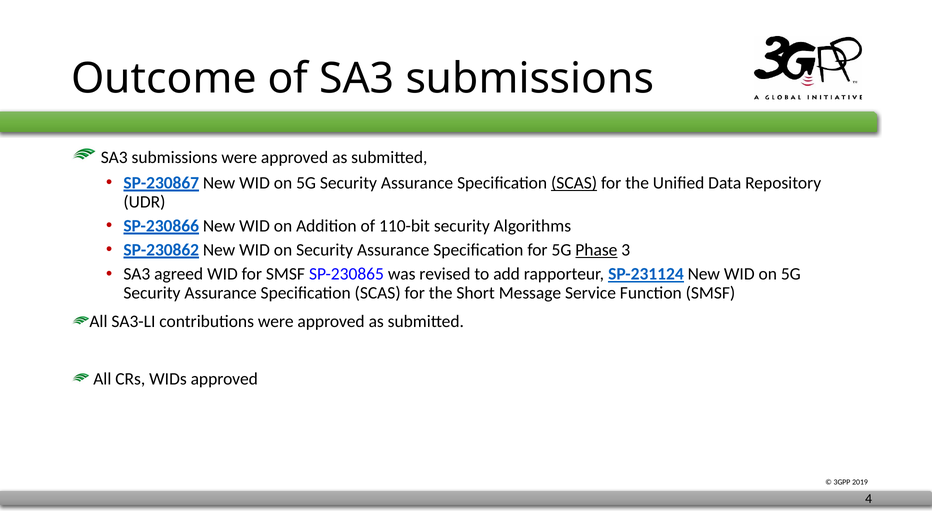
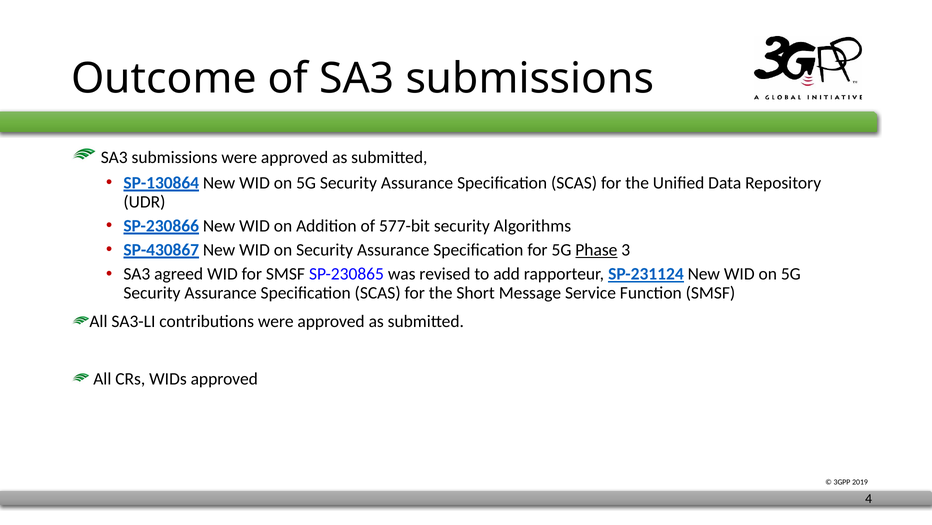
SP-230867: SP-230867 -> SP-130864
SCAS at (574, 183) underline: present -> none
110-bit: 110-bit -> 577-bit
SP-230862: SP-230862 -> SP-430867
